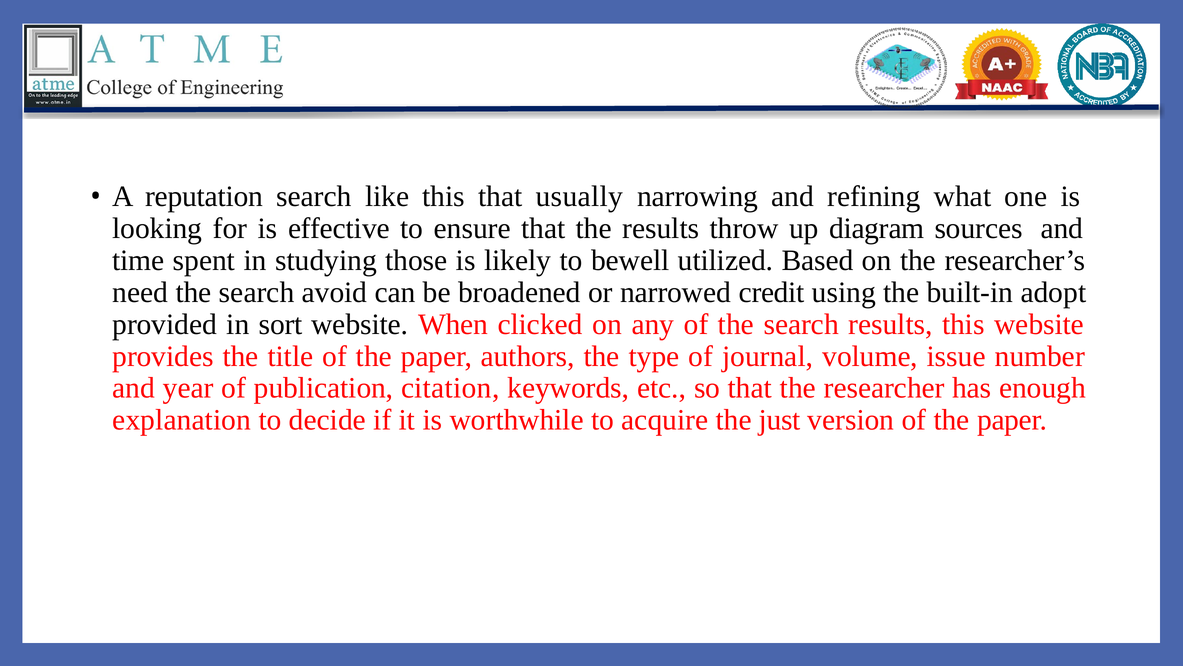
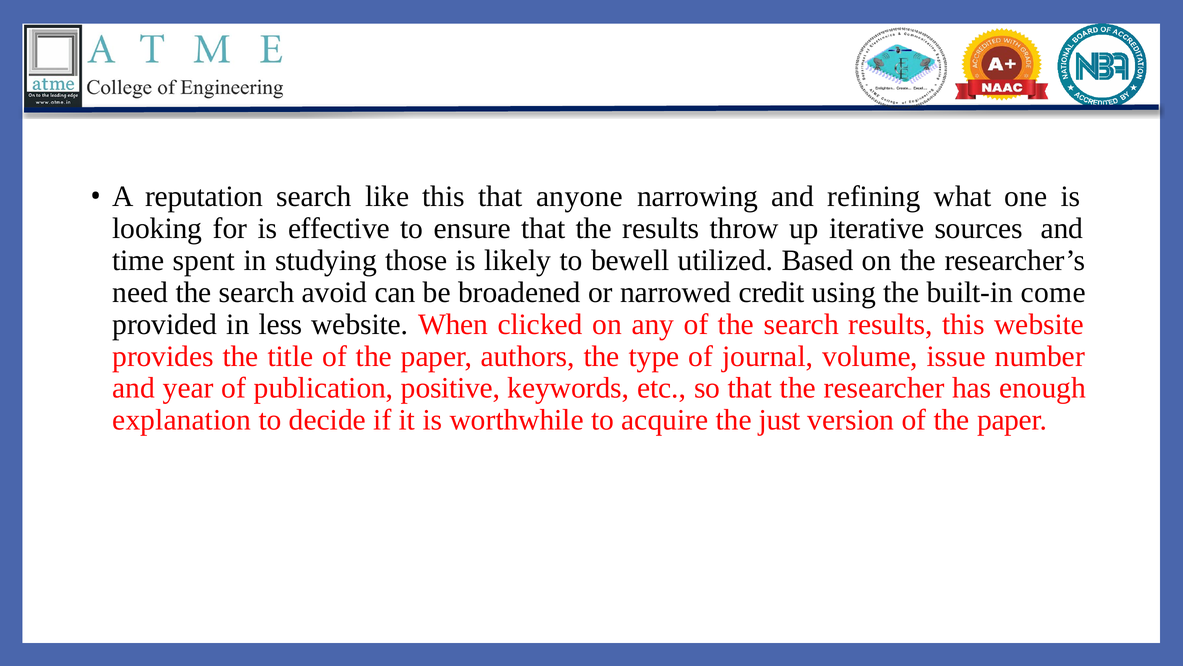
usually: usually -> anyone
diagram: diagram -> iterative
adopt: adopt -> come
sort: sort -> less
citation: citation -> positive
